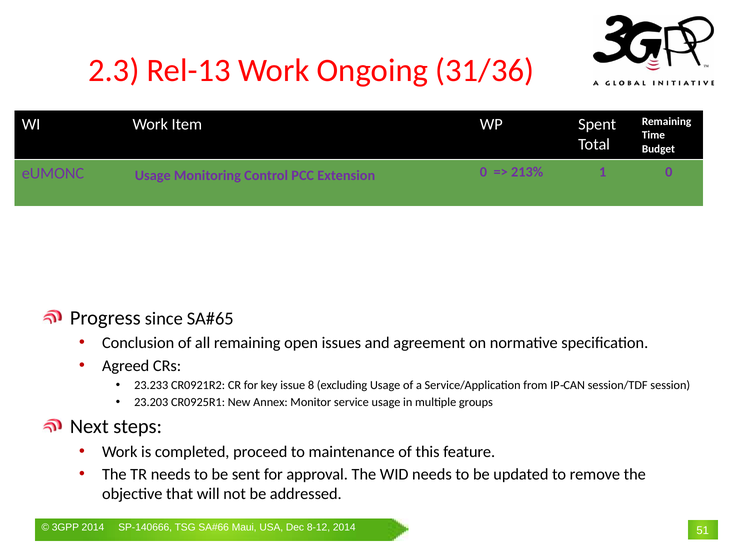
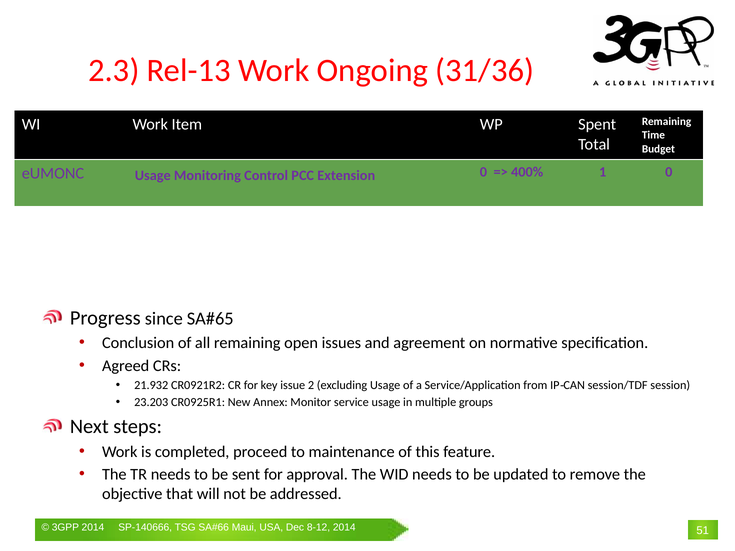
213%: 213% -> 400%
23.233: 23.233 -> 21.932
8: 8 -> 2
